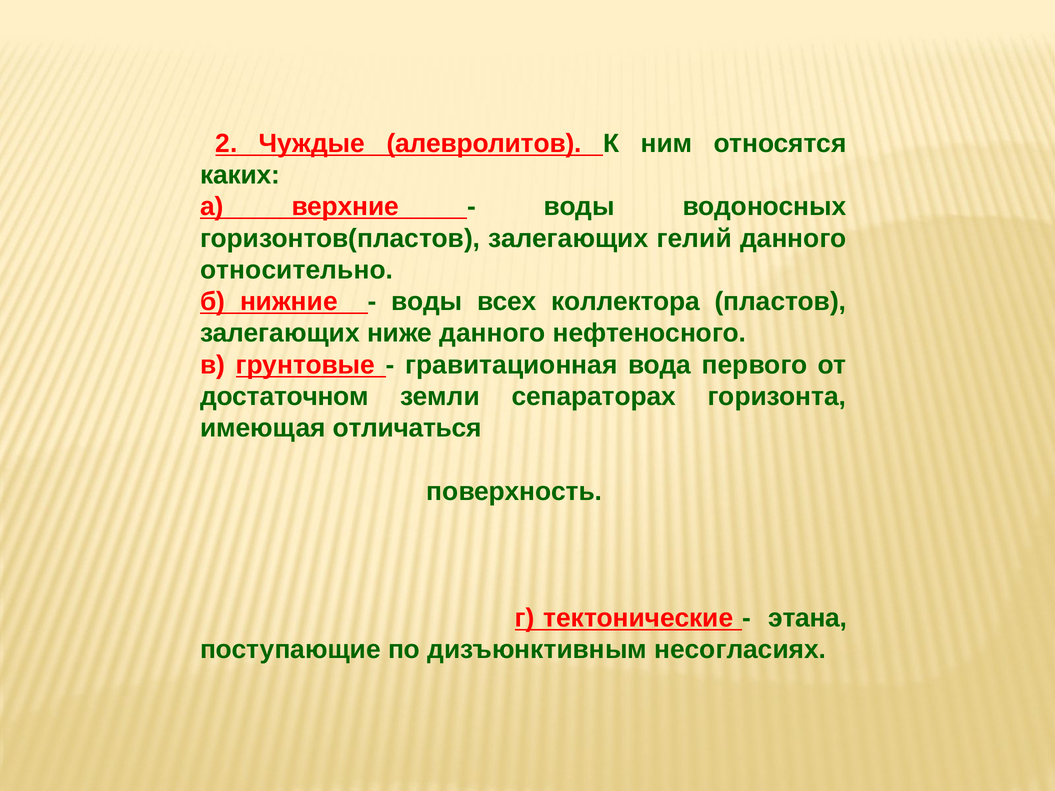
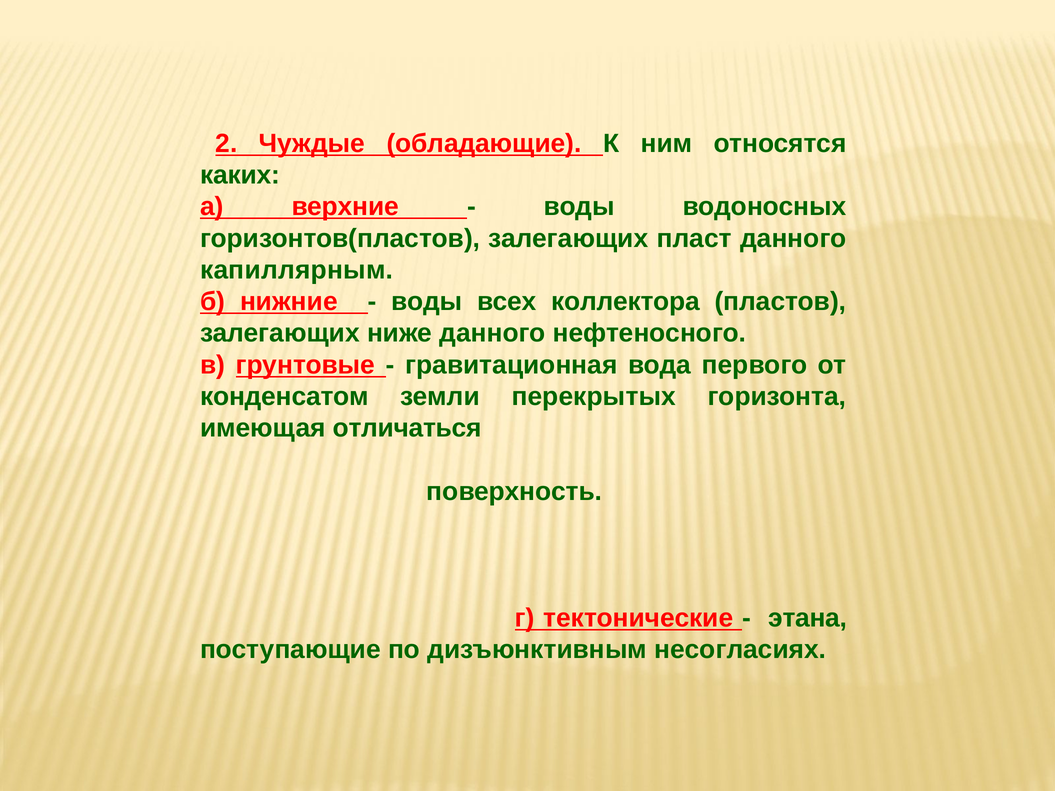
алевролитов: алевролитов -> обладающие
гелий: гелий -> пласт
относительно: относительно -> капиллярным
достаточном: достаточном -> конденсатом
сепараторах: сепараторах -> перекрытых
